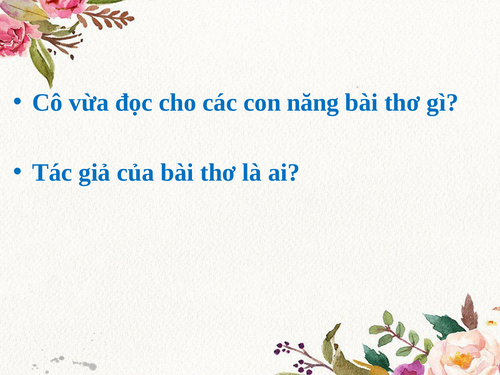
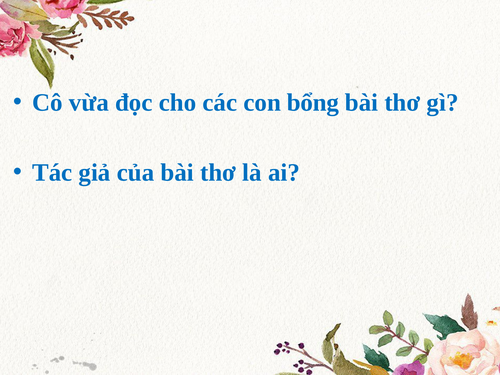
năng: năng -> bổng
